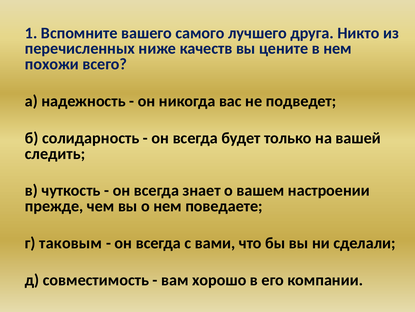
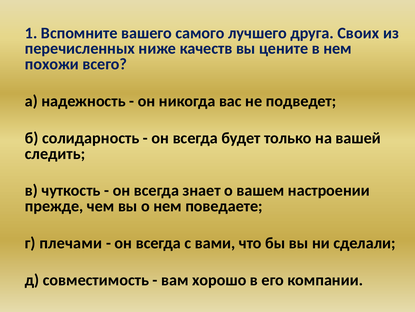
Никто: Никто -> Своих
таковым: таковым -> плечами
